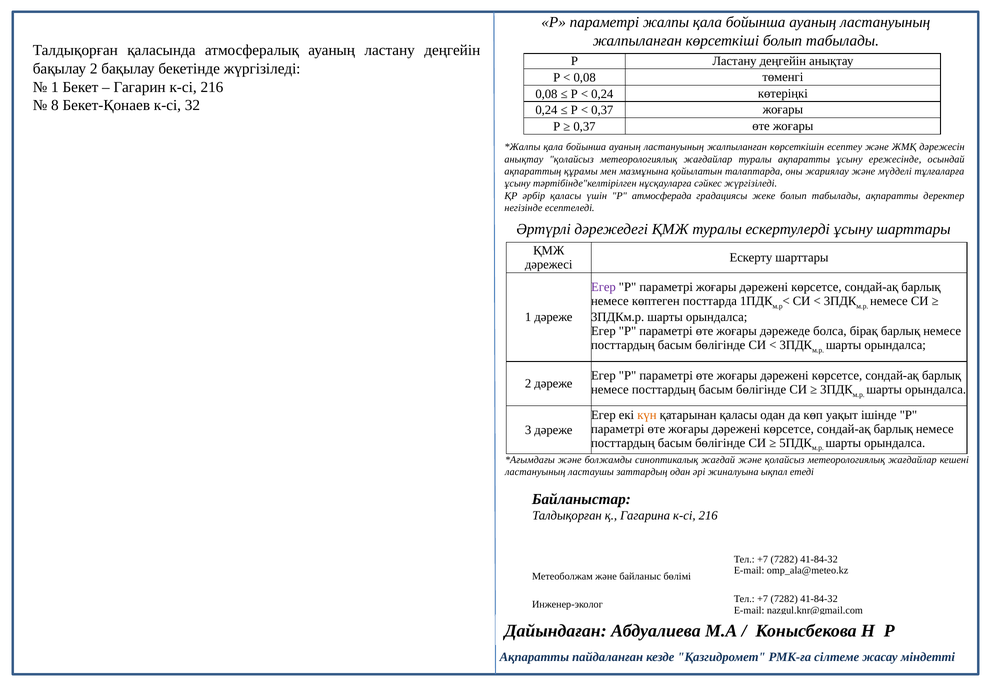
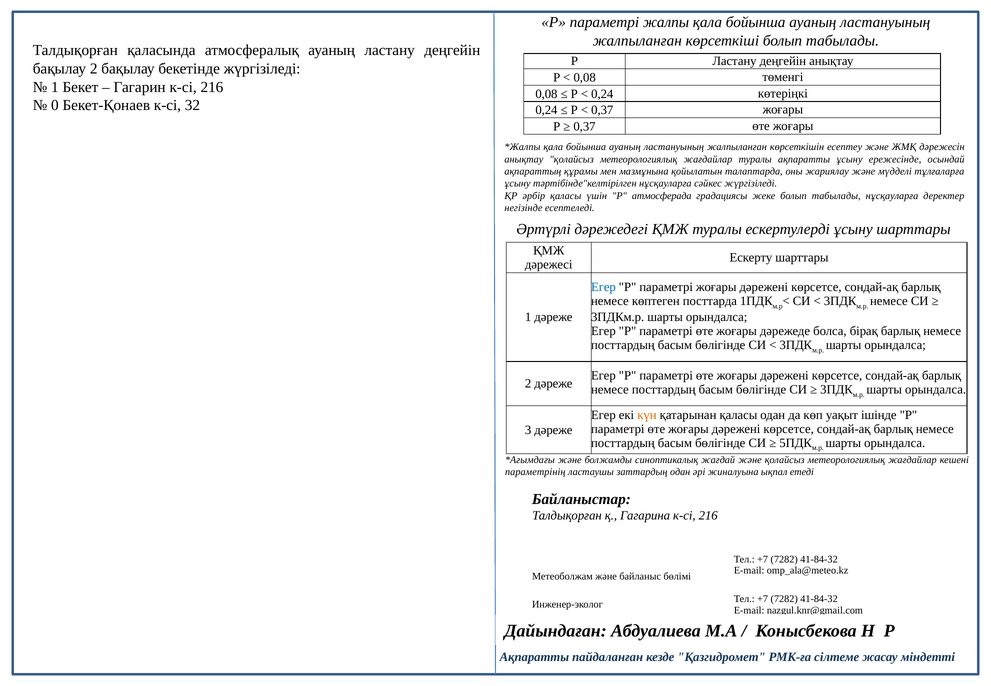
8: 8 -> 0
табылады ақпаратты: ақпаратты -> нұсқауларға
Егер at (603, 287) colour: purple -> blue
ластануының at (535, 472): ластануының -> параметрінің
